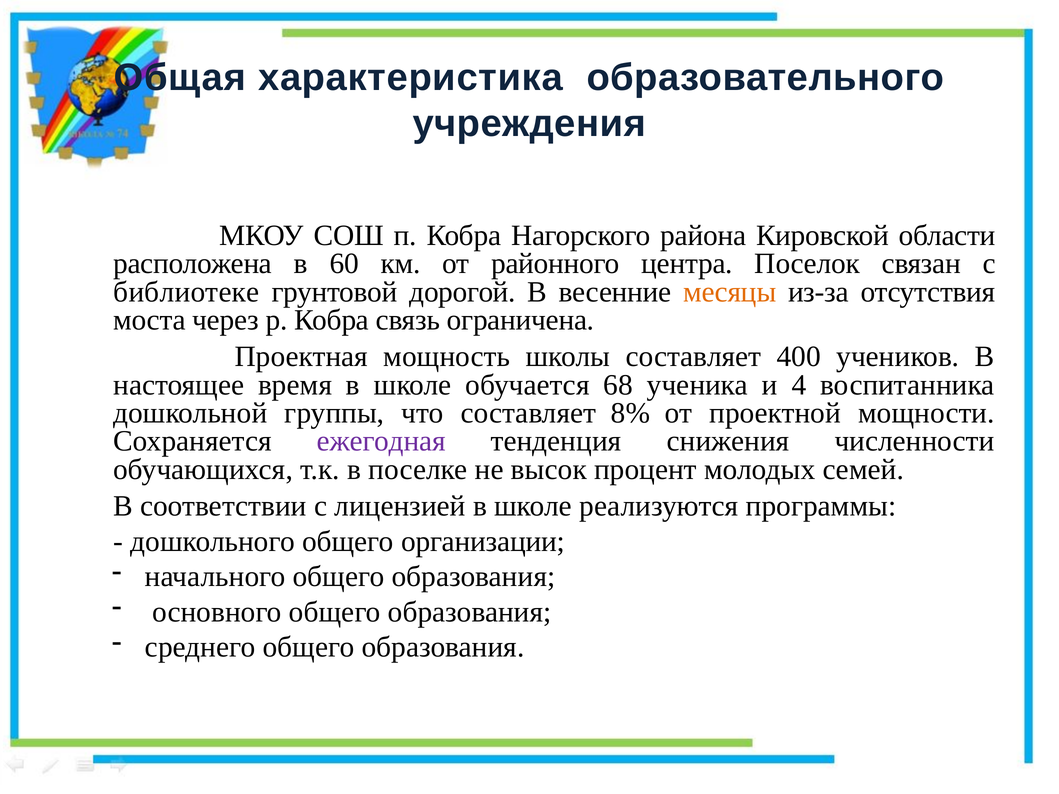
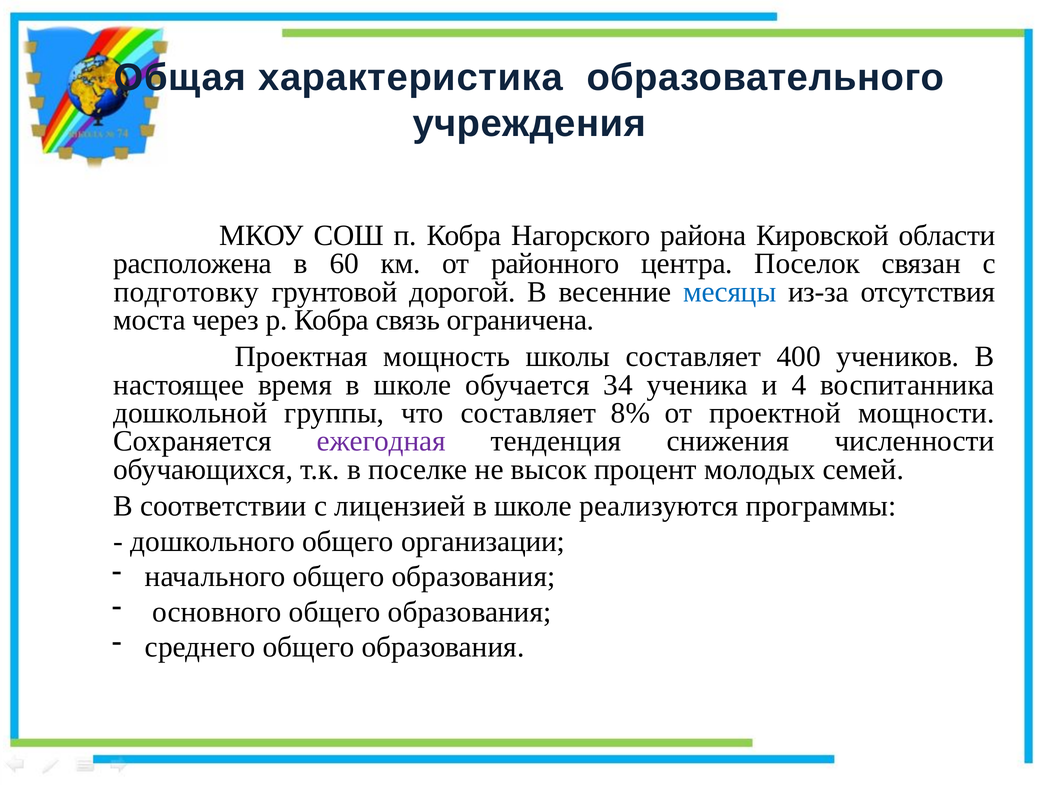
библиотеке: библиотеке -> подготовку
месяцы colour: orange -> blue
68: 68 -> 34
